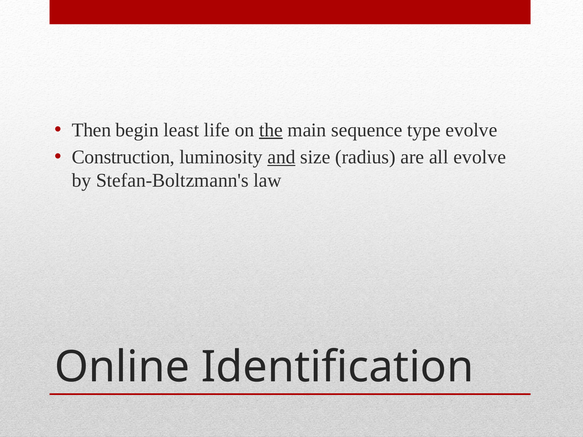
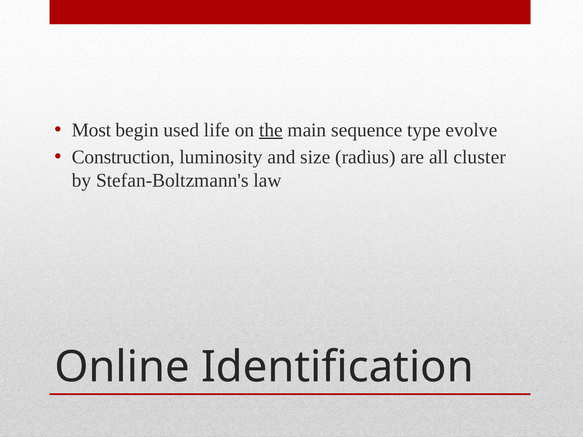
Then: Then -> Most
least: least -> used
and underline: present -> none
all evolve: evolve -> cluster
